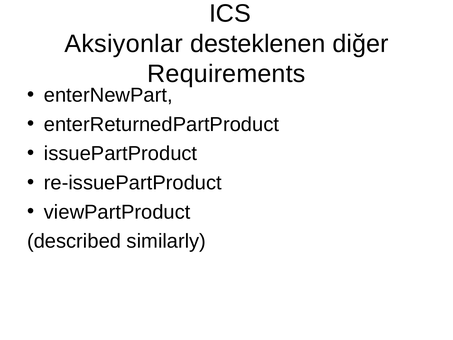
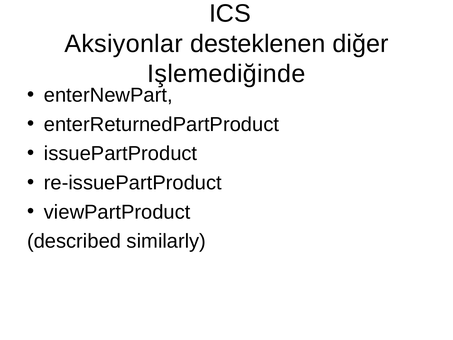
Requirements: Requirements -> Işlemediğinde
